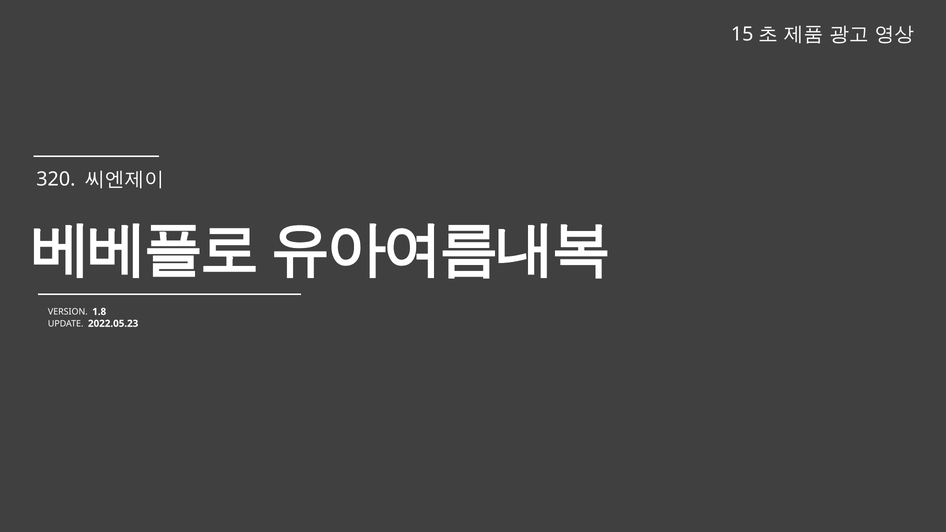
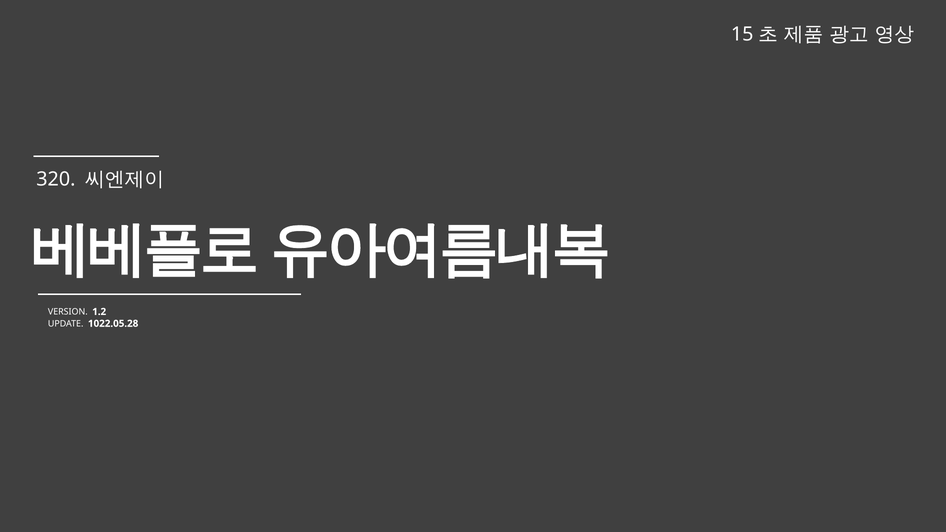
1.8: 1.8 -> 1.2
2022.05.23: 2022.05.23 -> 1022.05.28
